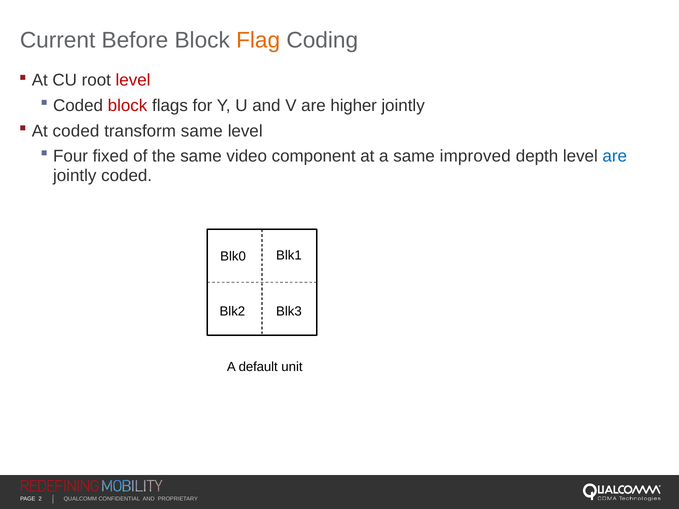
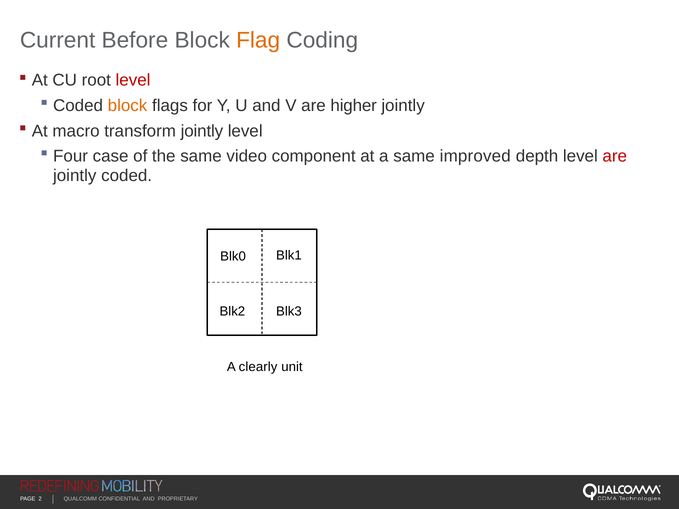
block at (128, 106) colour: red -> orange
At coded: coded -> macro
transform same: same -> jointly
fixed: fixed -> case
are at (615, 156) colour: blue -> red
default: default -> clearly
